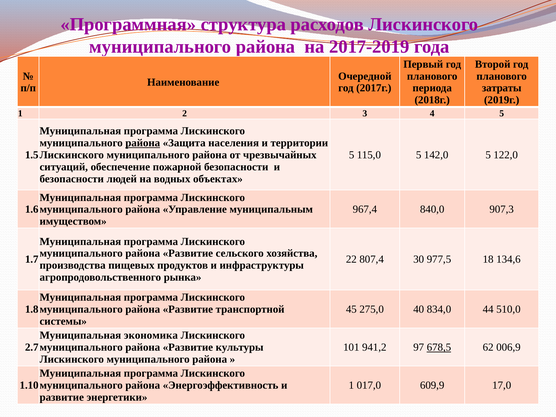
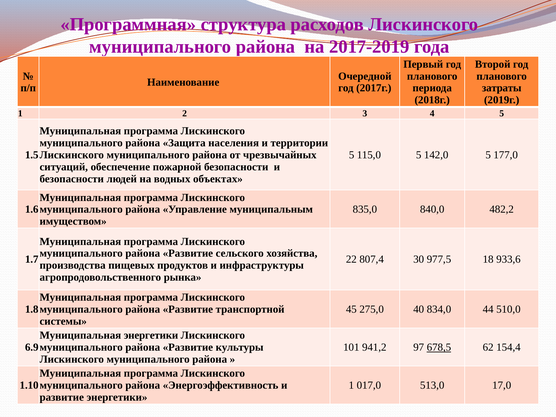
района at (143, 143) underline: present -> none
122,0: 122,0 -> 177,0
967,4: 967,4 -> 835,0
907,3: 907,3 -> 482,2
134,6: 134,6 -> 933,6
Муниципальная экономика: экономика -> энергетики
2.7: 2.7 -> 6.9
006,9: 006,9 -> 154,4
609,9: 609,9 -> 513,0
